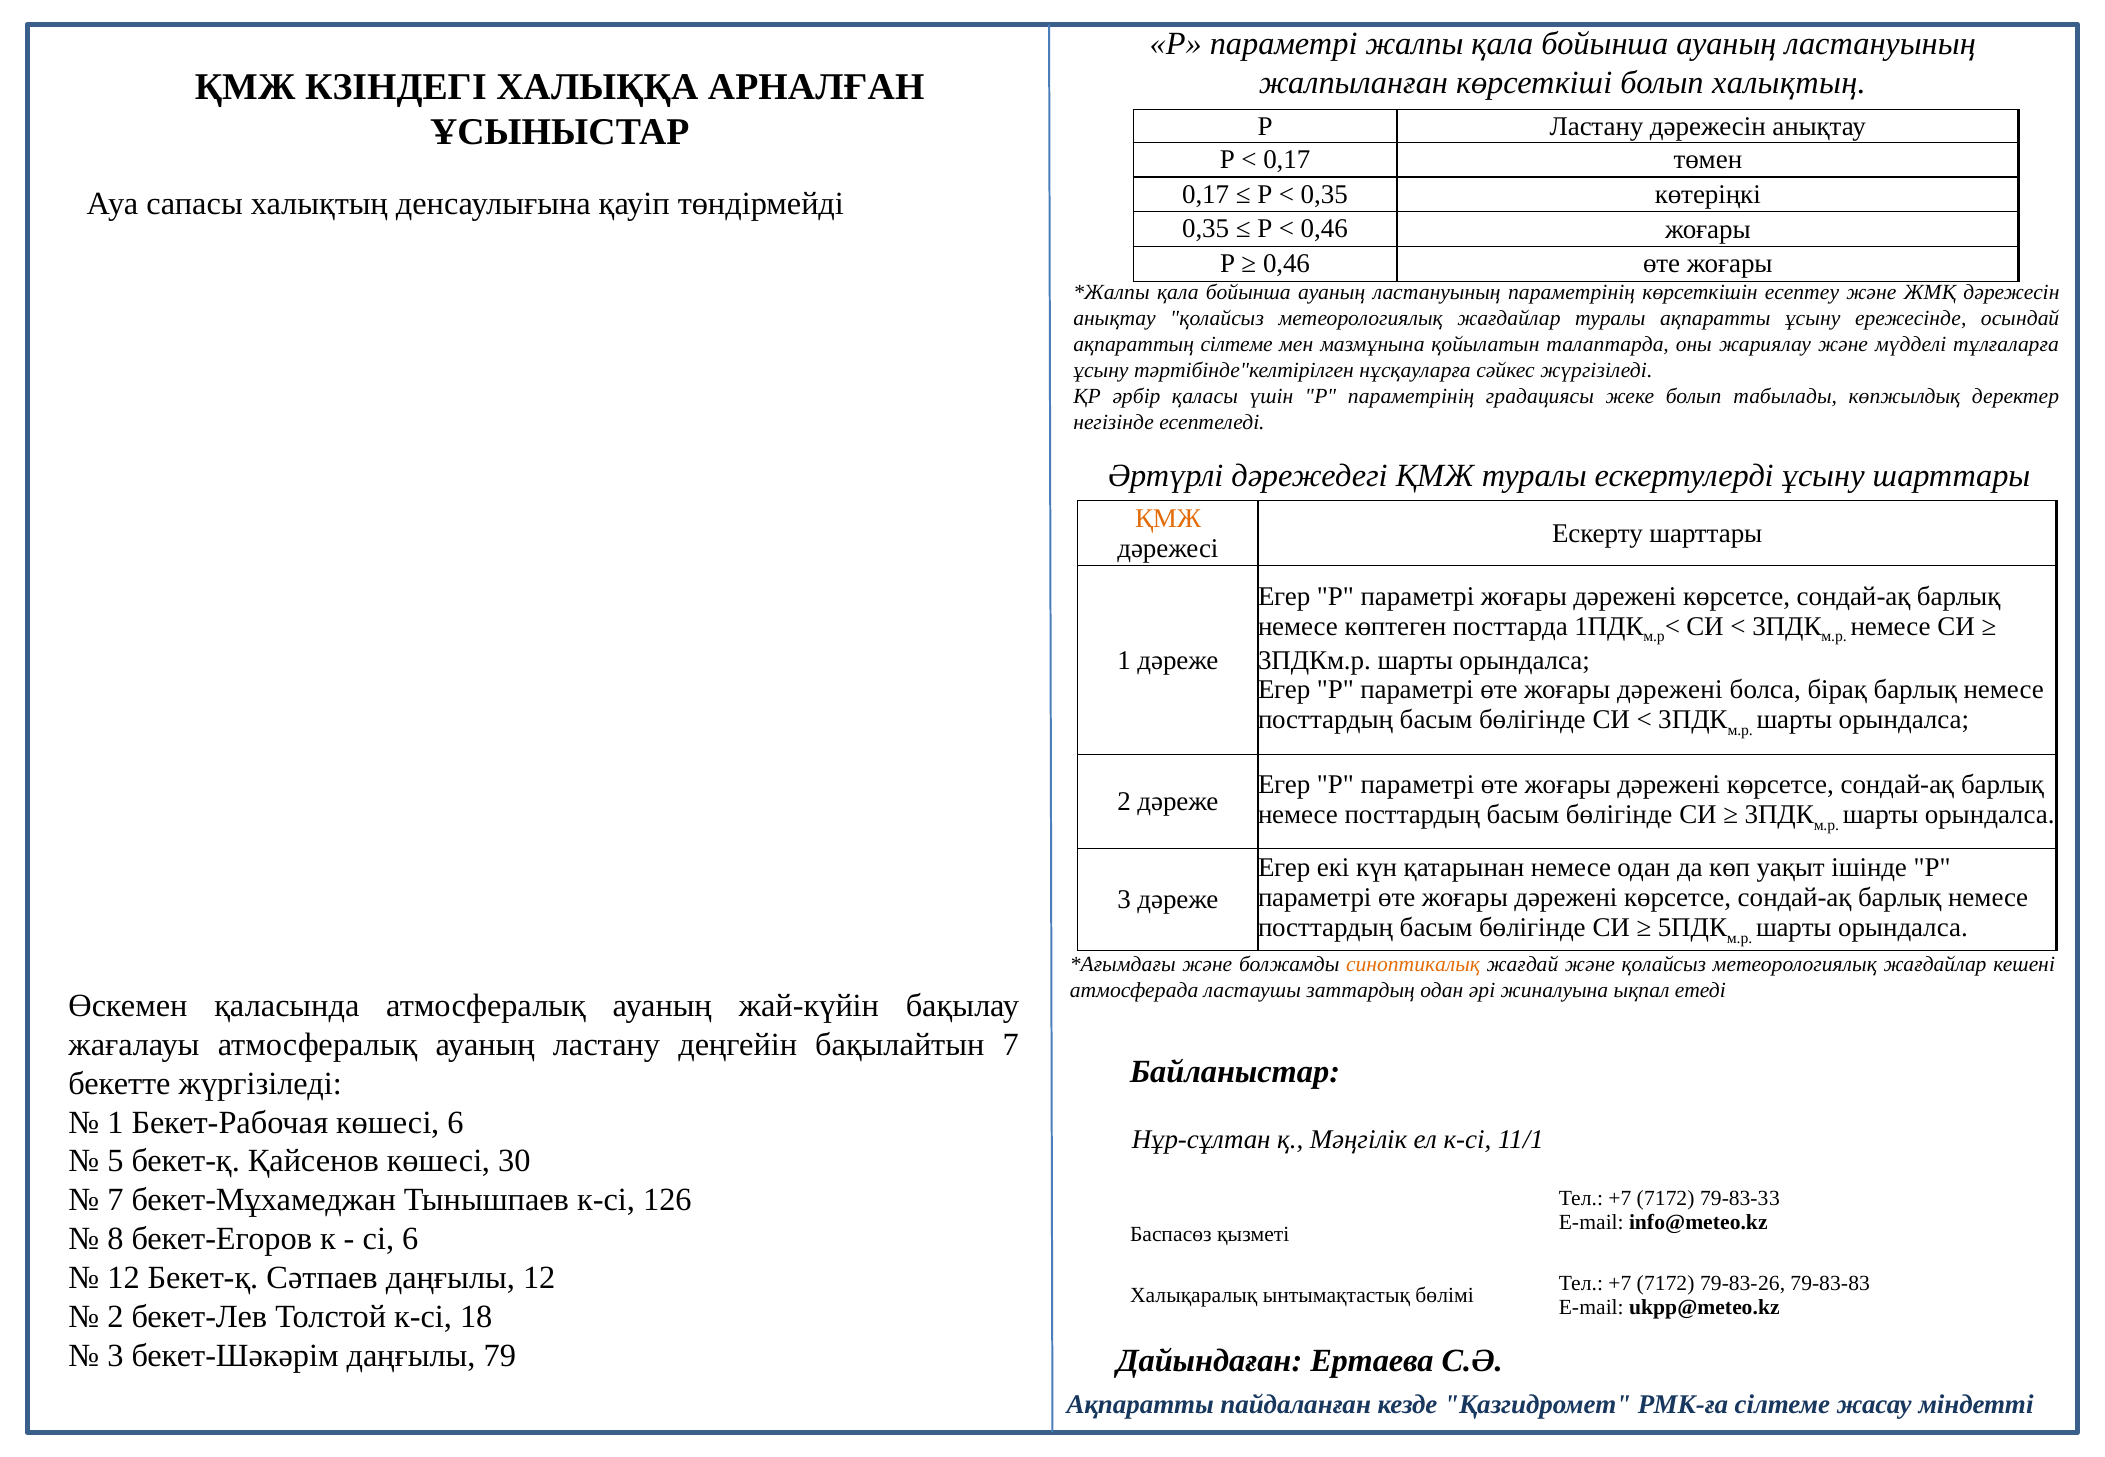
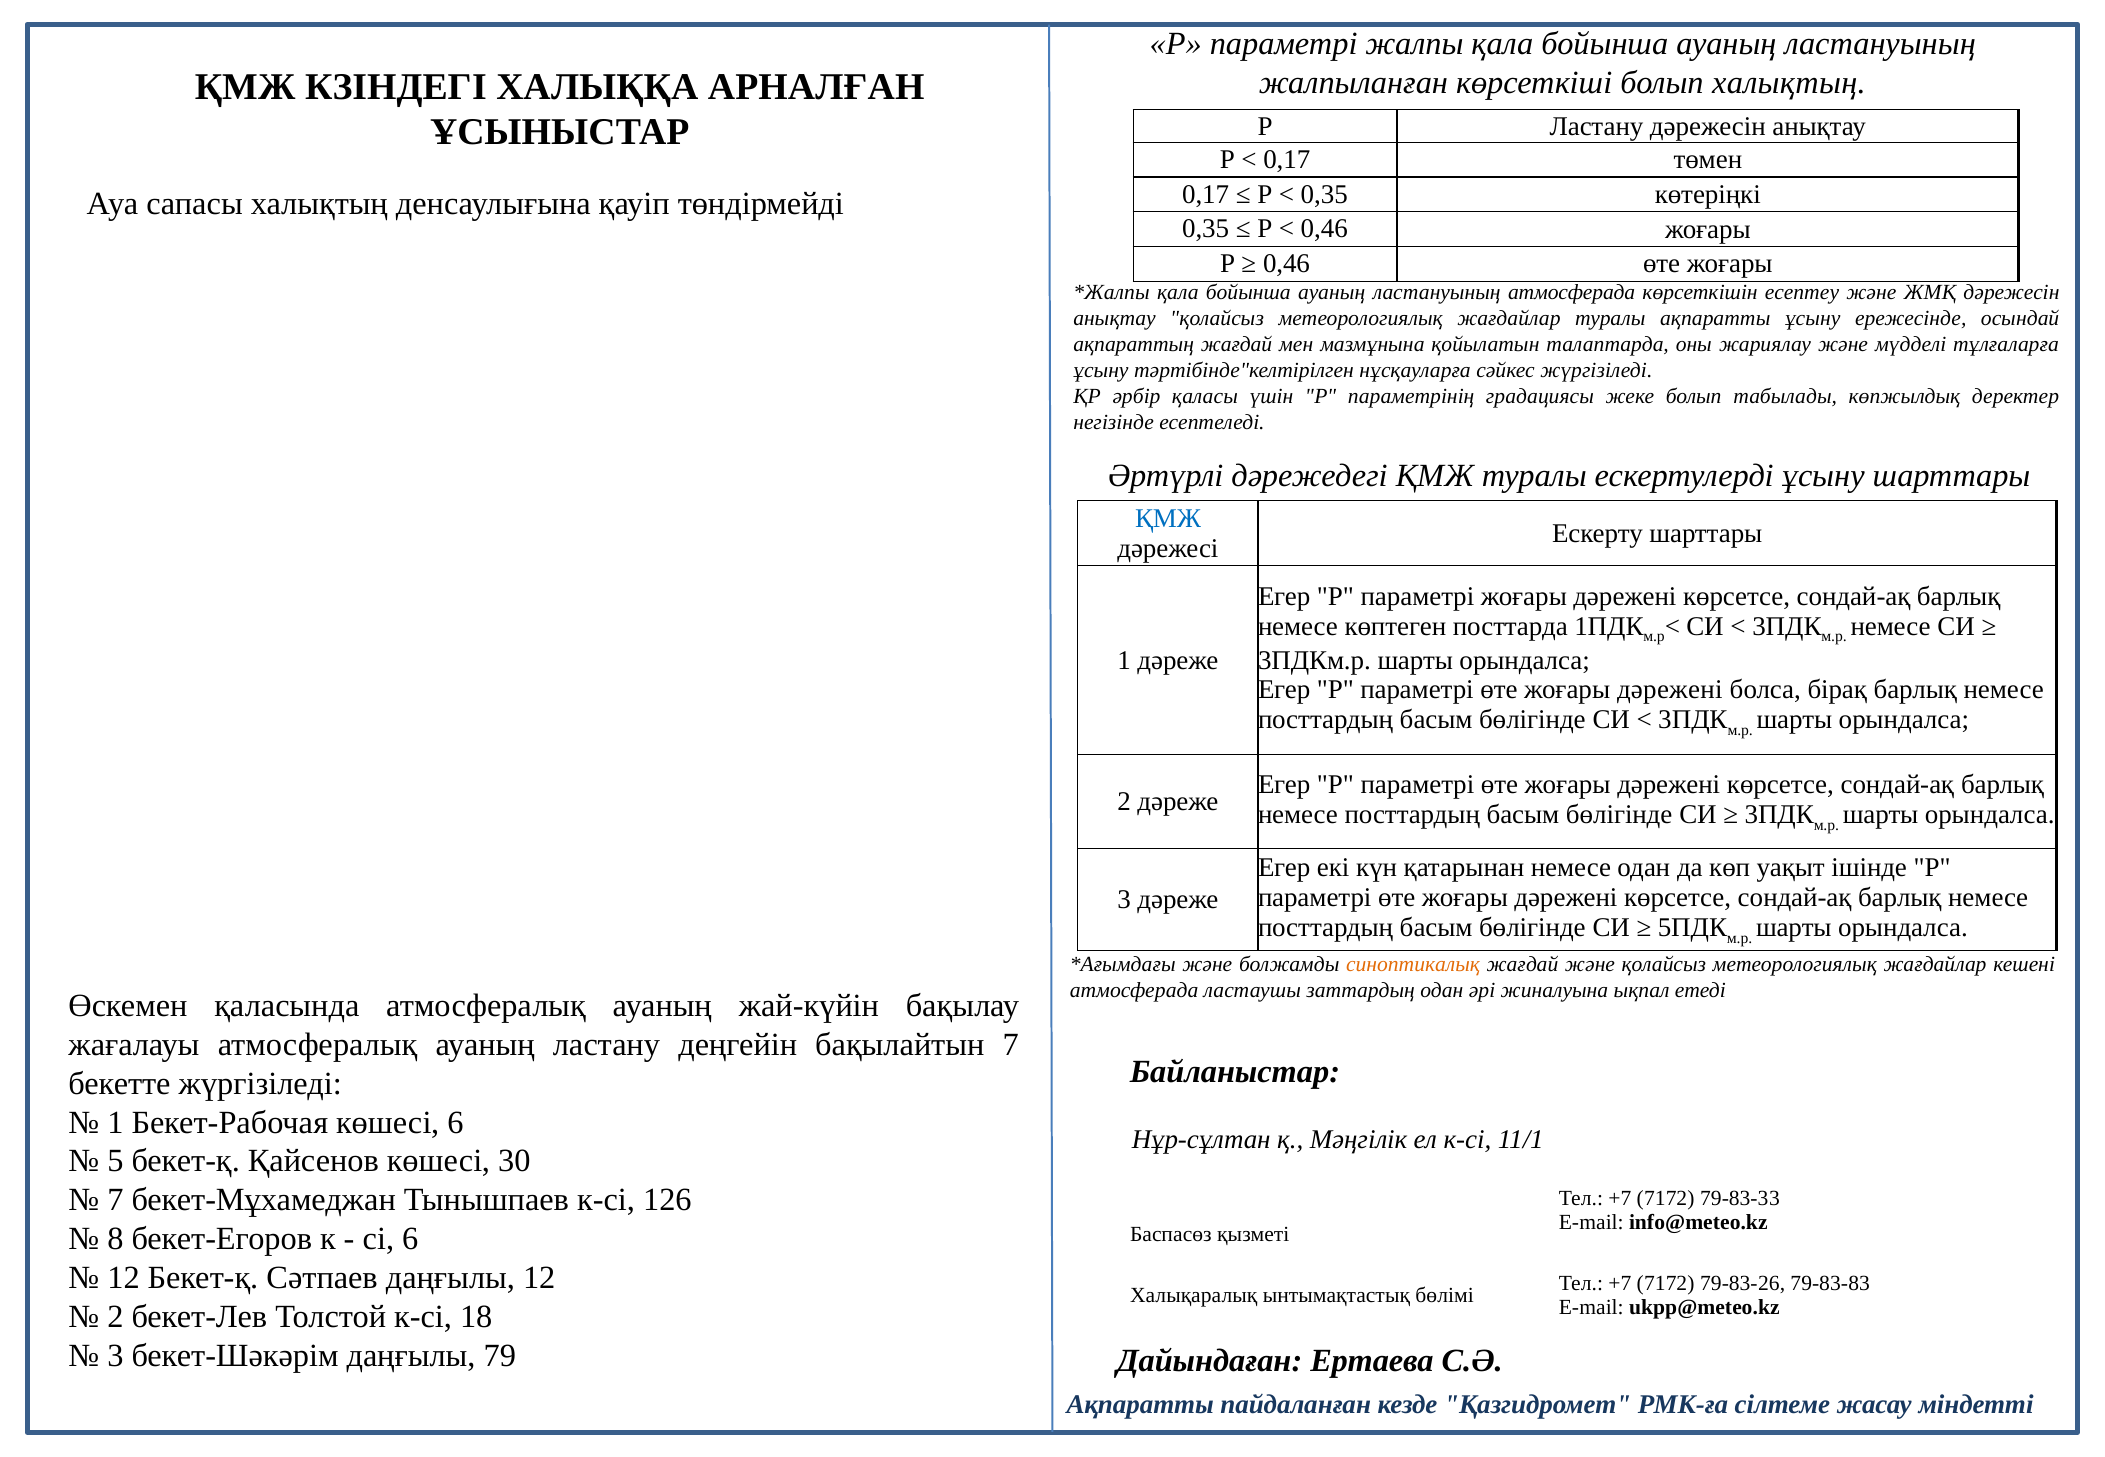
ластануының параметрінің: параметрінің -> атмосферада
ақпараттың сілтеме: сілтеме -> жағдай
ҚМЖ at (1168, 519) colour: orange -> blue
